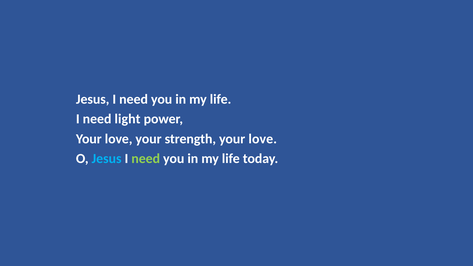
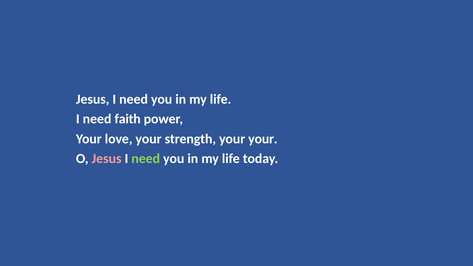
light: light -> faith
strength your love: love -> your
Jesus at (107, 159) colour: light blue -> pink
